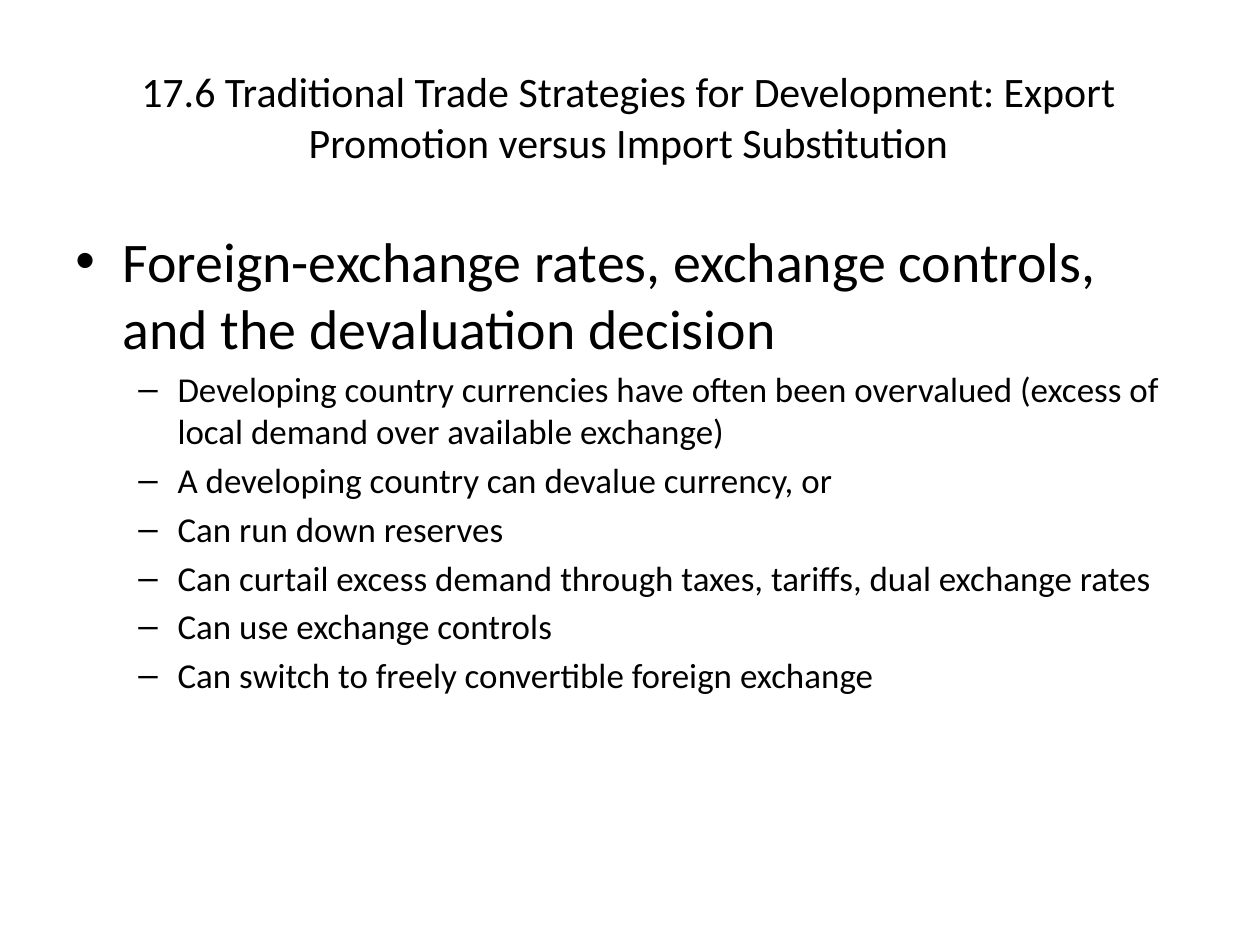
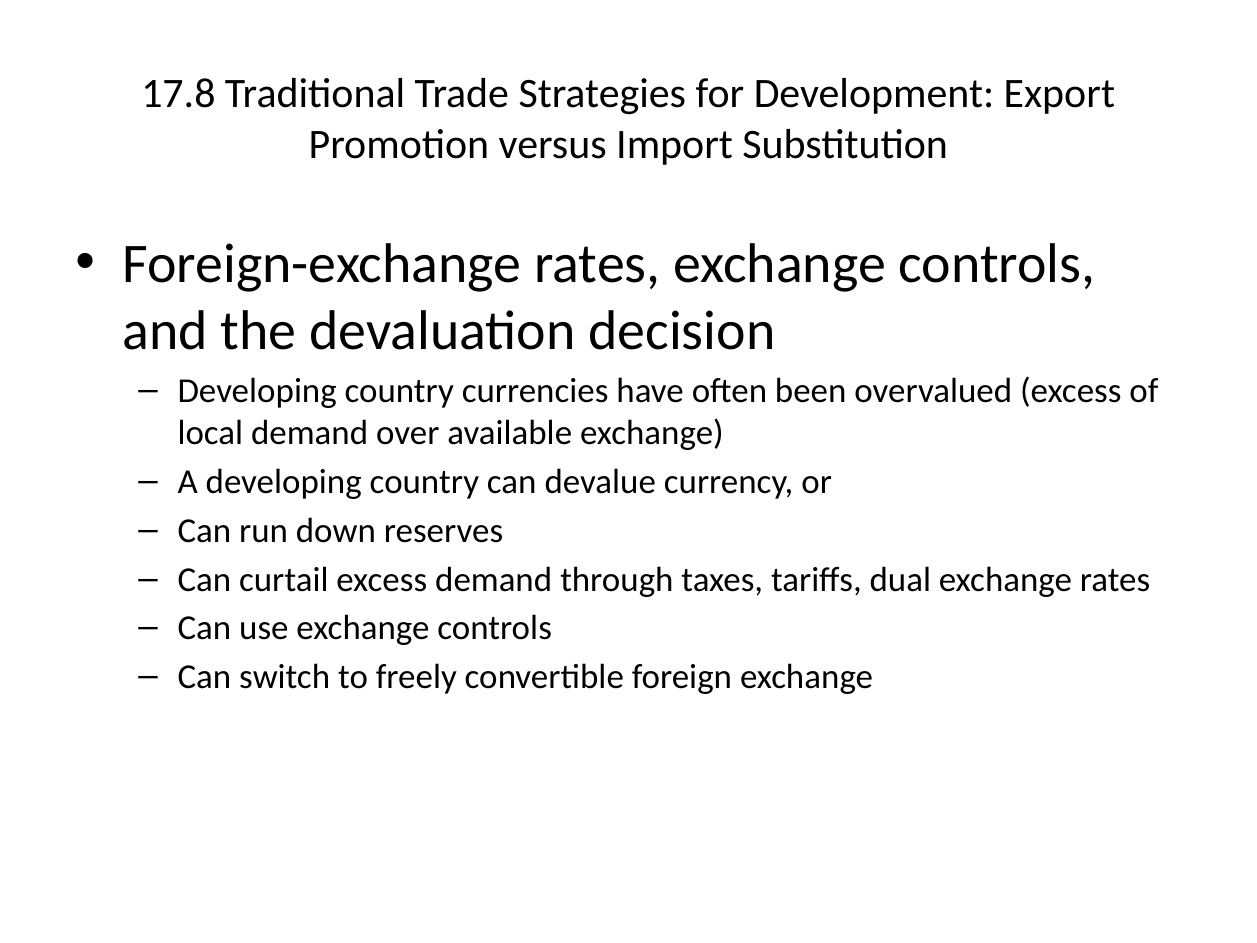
17.6: 17.6 -> 17.8
